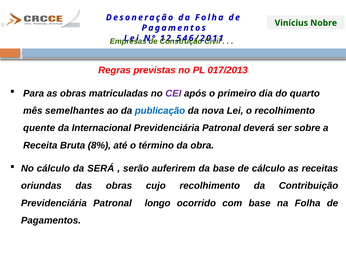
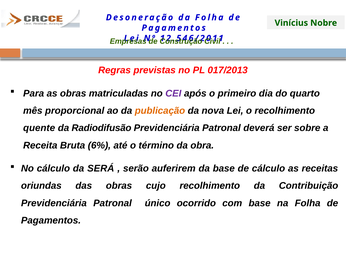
semelhantes: semelhantes -> proporcional
publicação colour: blue -> orange
Internacional: Internacional -> Radiodifusão
8%: 8% -> 6%
longo: longo -> único
